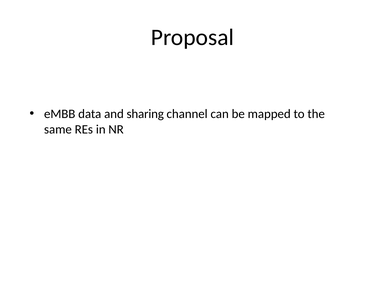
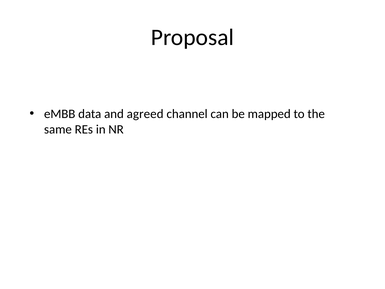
sharing: sharing -> agreed
